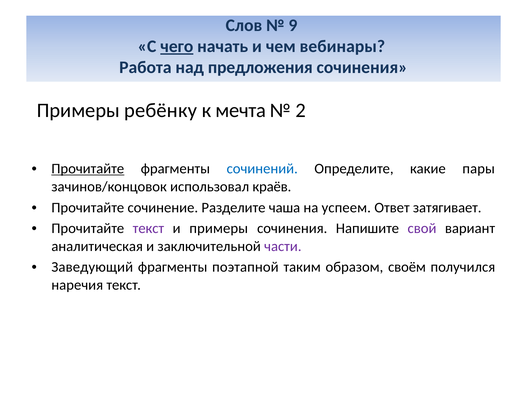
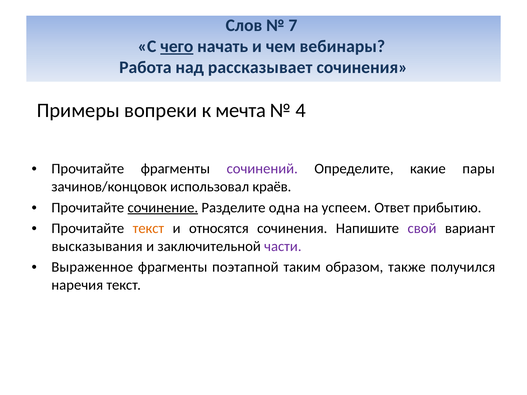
9: 9 -> 7
предложения: предложения -> рассказывает
ребёнку: ребёнку -> вопреки
2: 2 -> 4
Прочитайте at (88, 169) underline: present -> none
сочинений colour: blue -> purple
сочинение underline: none -> present
чаша: чаша -> одна
затягивает: затягивает -> прибытию
текст at (148, 228) colour: purple -> orange
и примеры: примеры -> относятся
аналитическая: аналитическая -> высказывания
Заведующий: Заведующий -> Выраженное
своём: своём -> также
